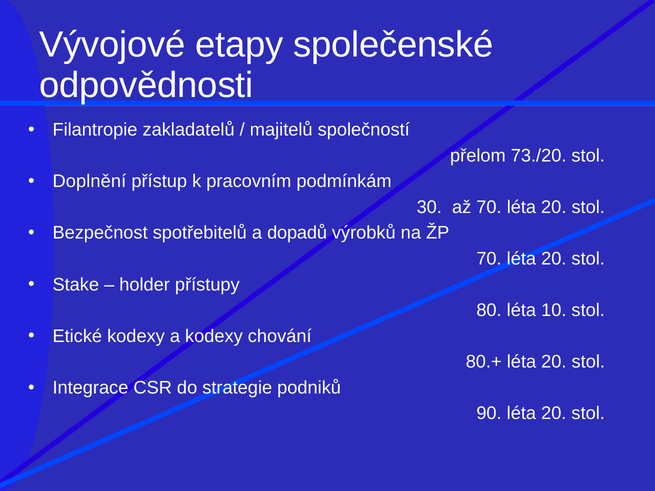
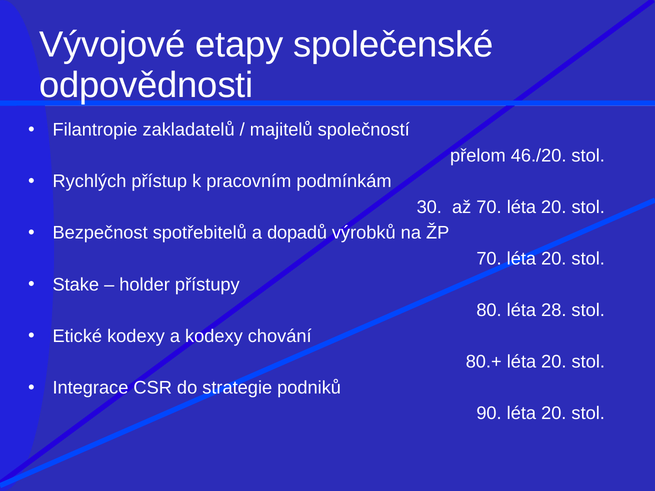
73./20: 73./20 -> 46./20
Doplnění: Doplnění -> Rychlých
10: 10 -> 28
